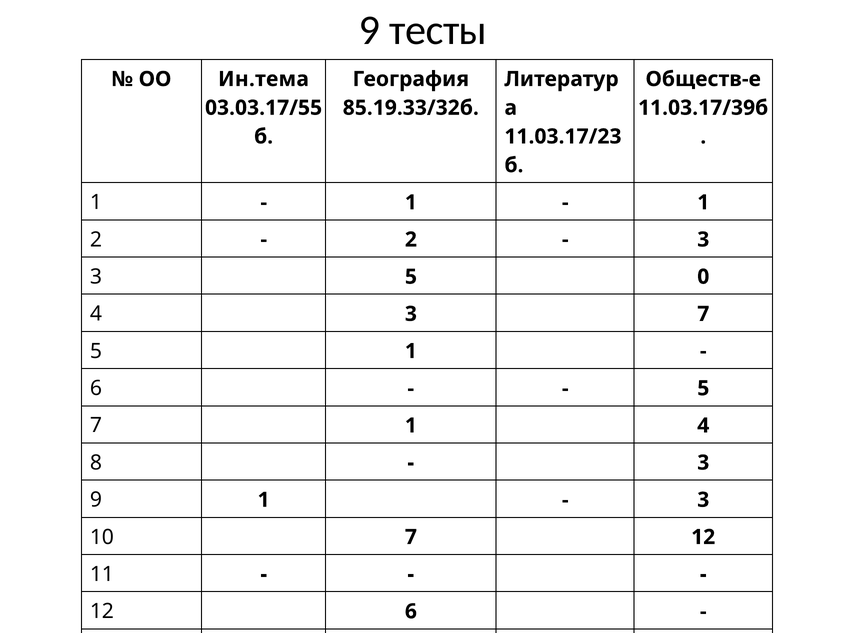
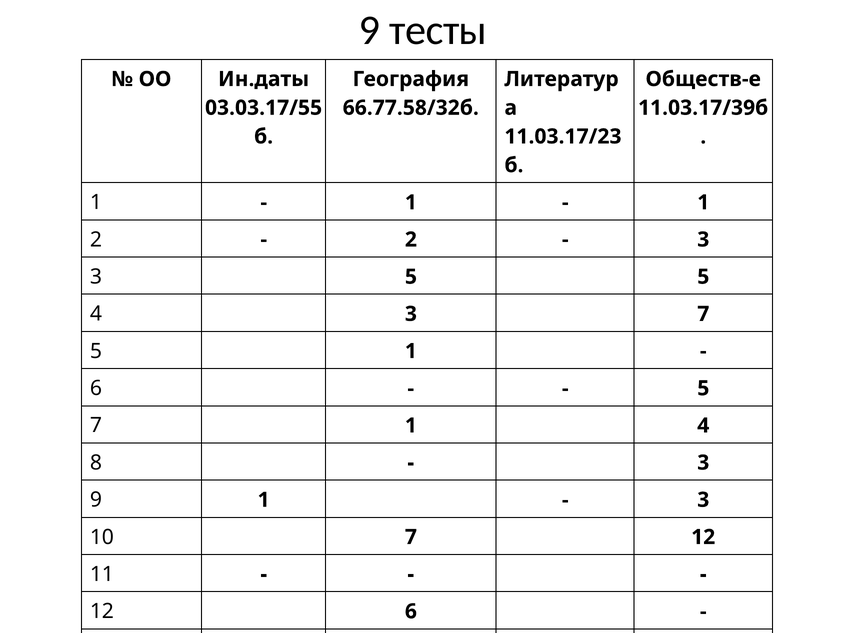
Ин.тема: Ин.тема -> Ин.даты
85.19.33/32б: 85.19.33/32б -> 66.77.58/32б
5 0: 0 -> 5
